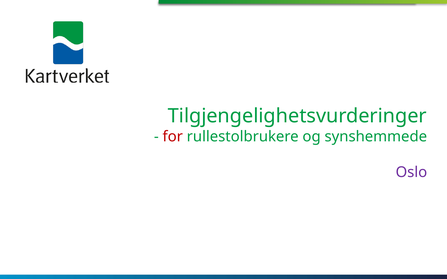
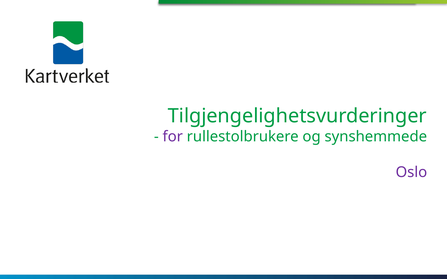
for colour: red -> purple
